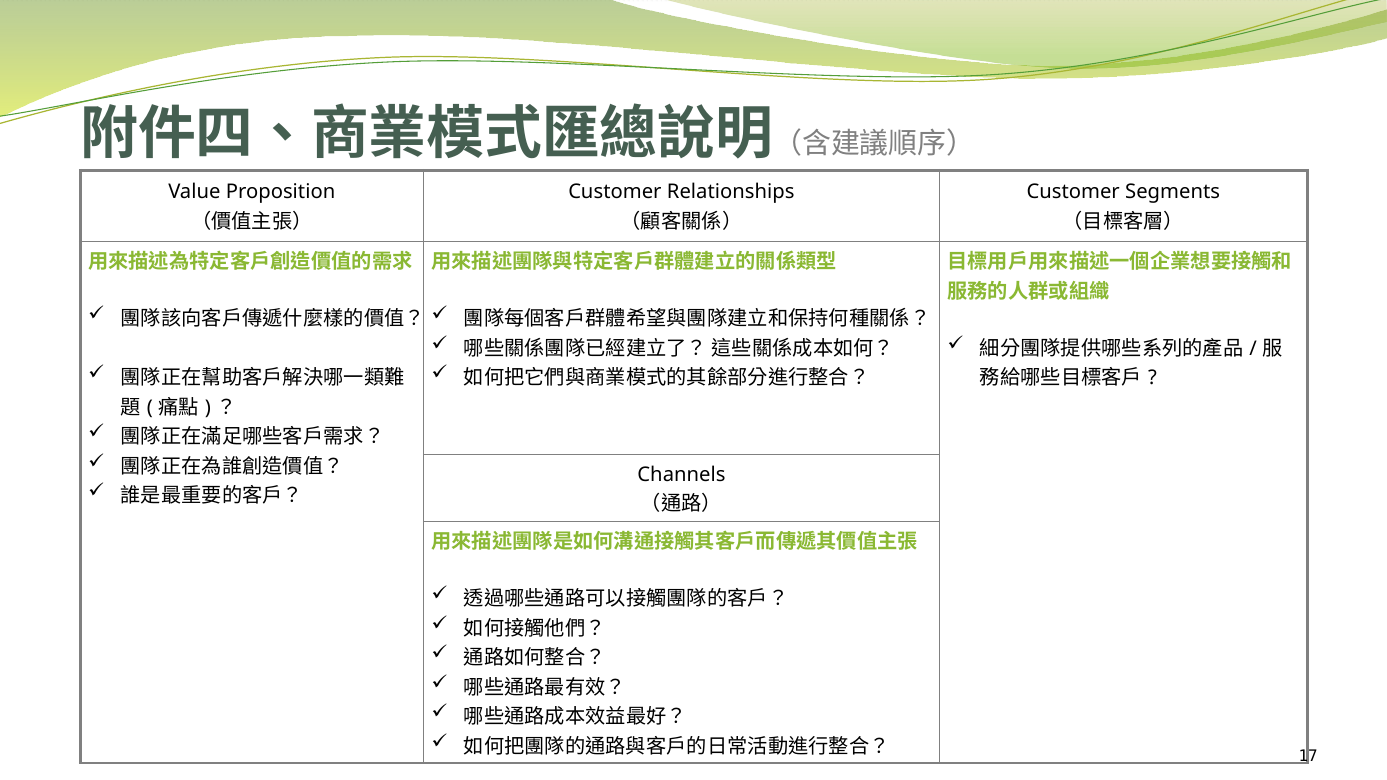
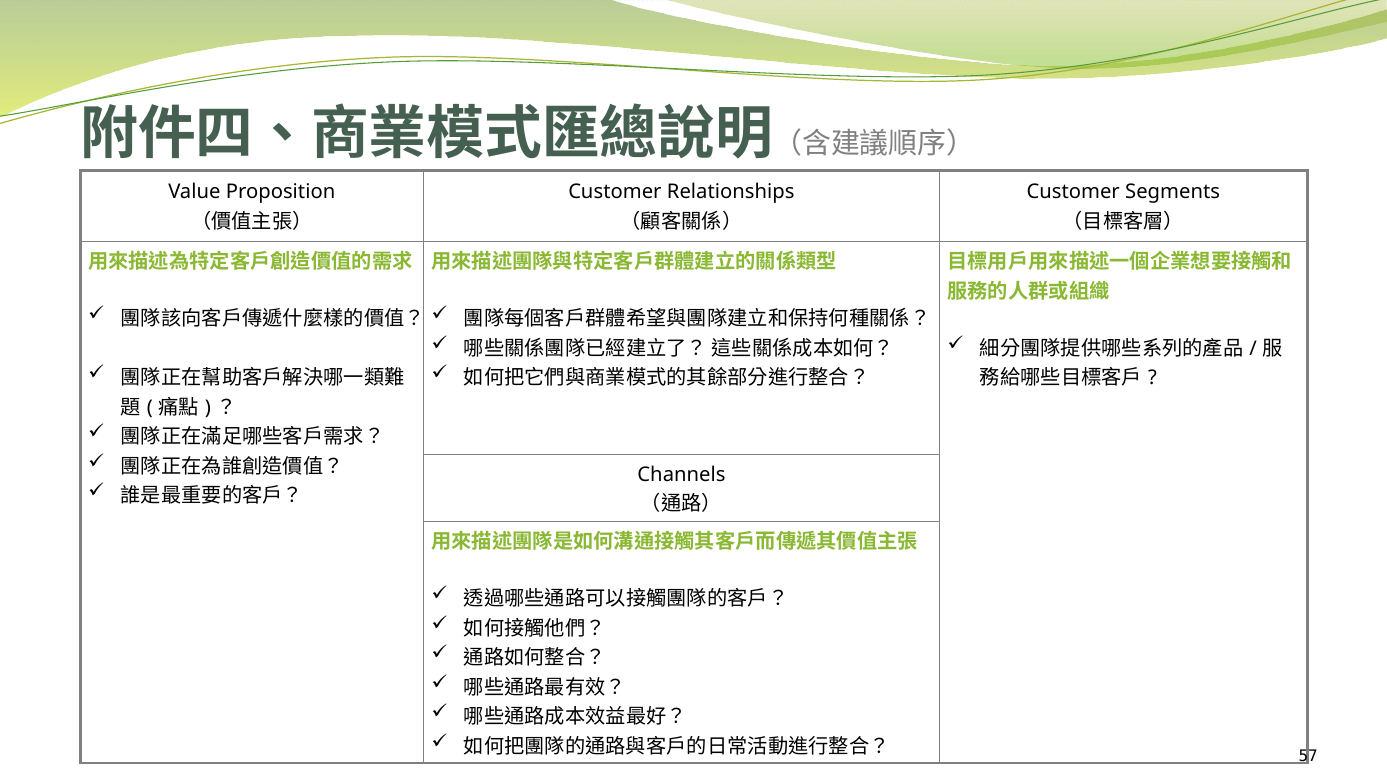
17: 17 -> 57
